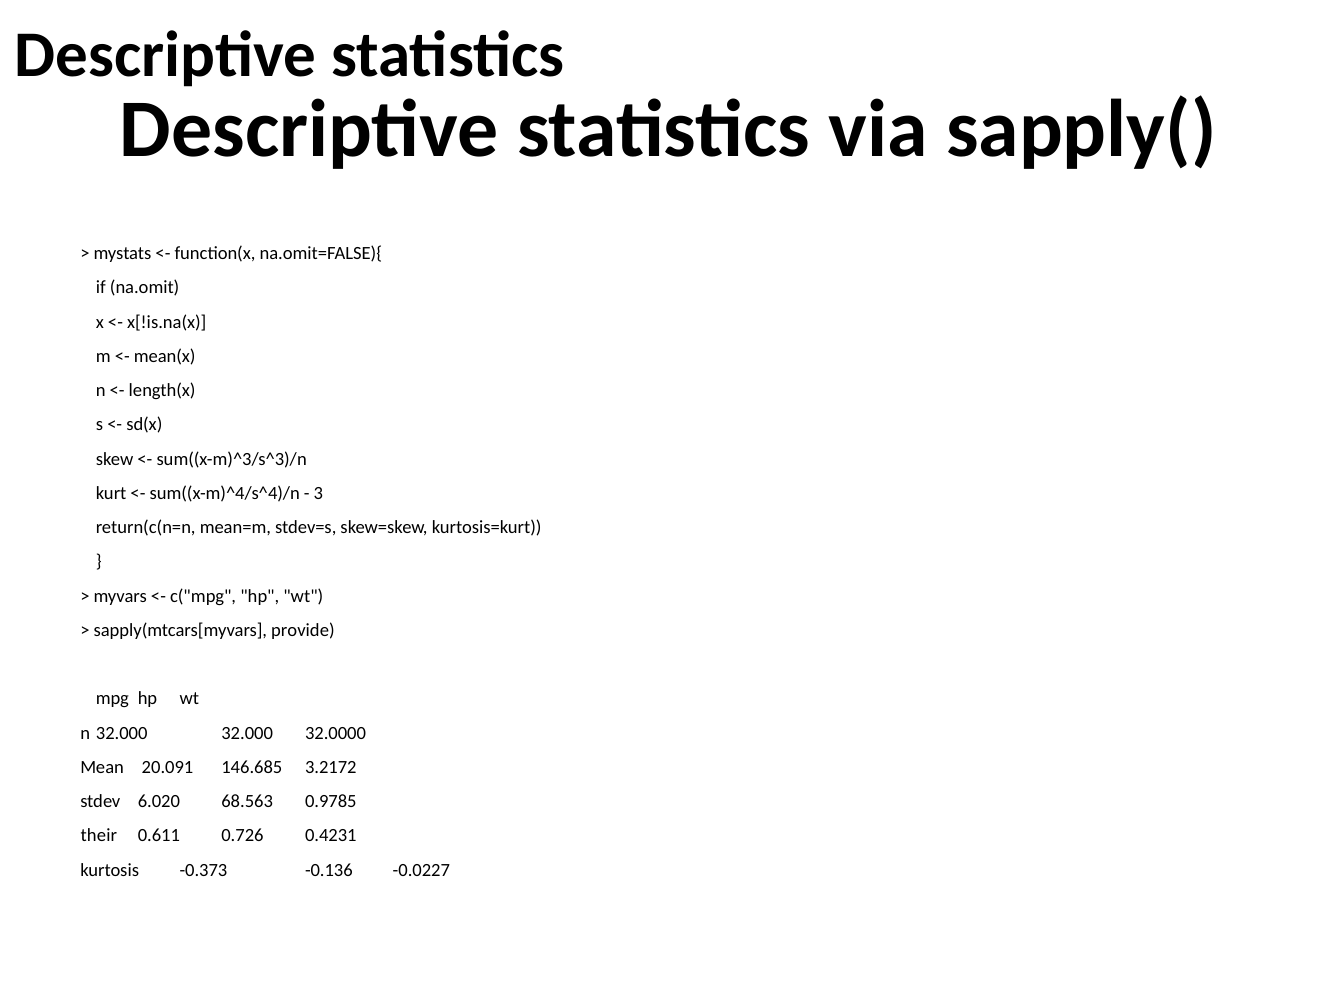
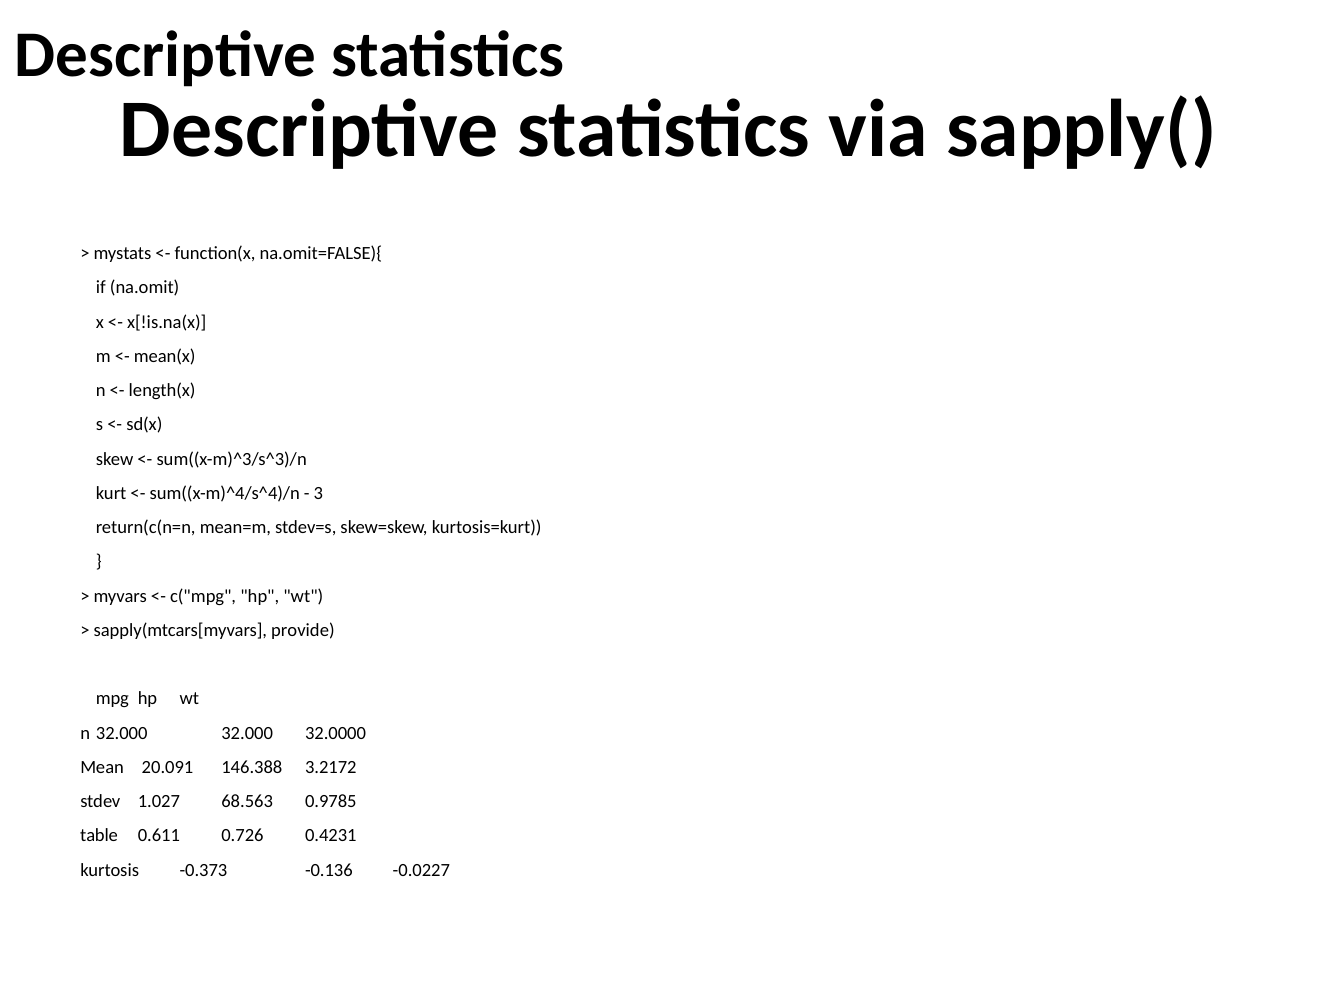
146.685: 146.685 -> 146.388
6.020: 6.020 -> 1.027
their: their -> table
